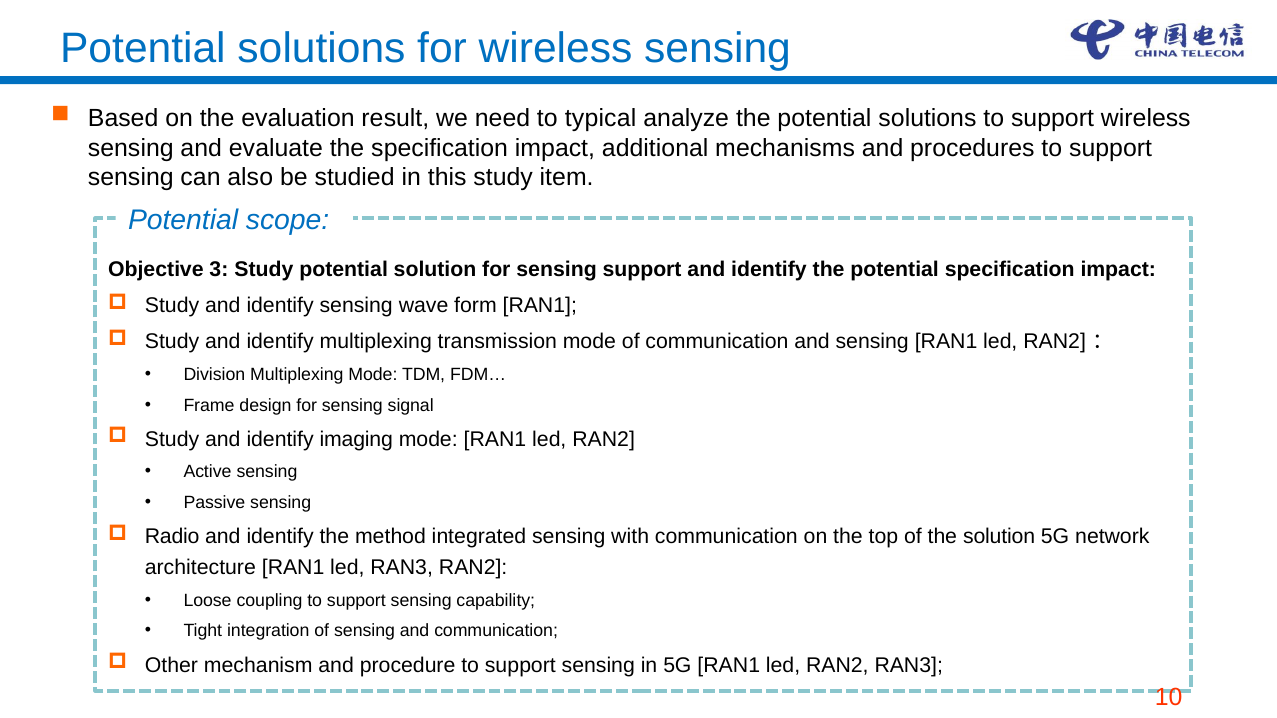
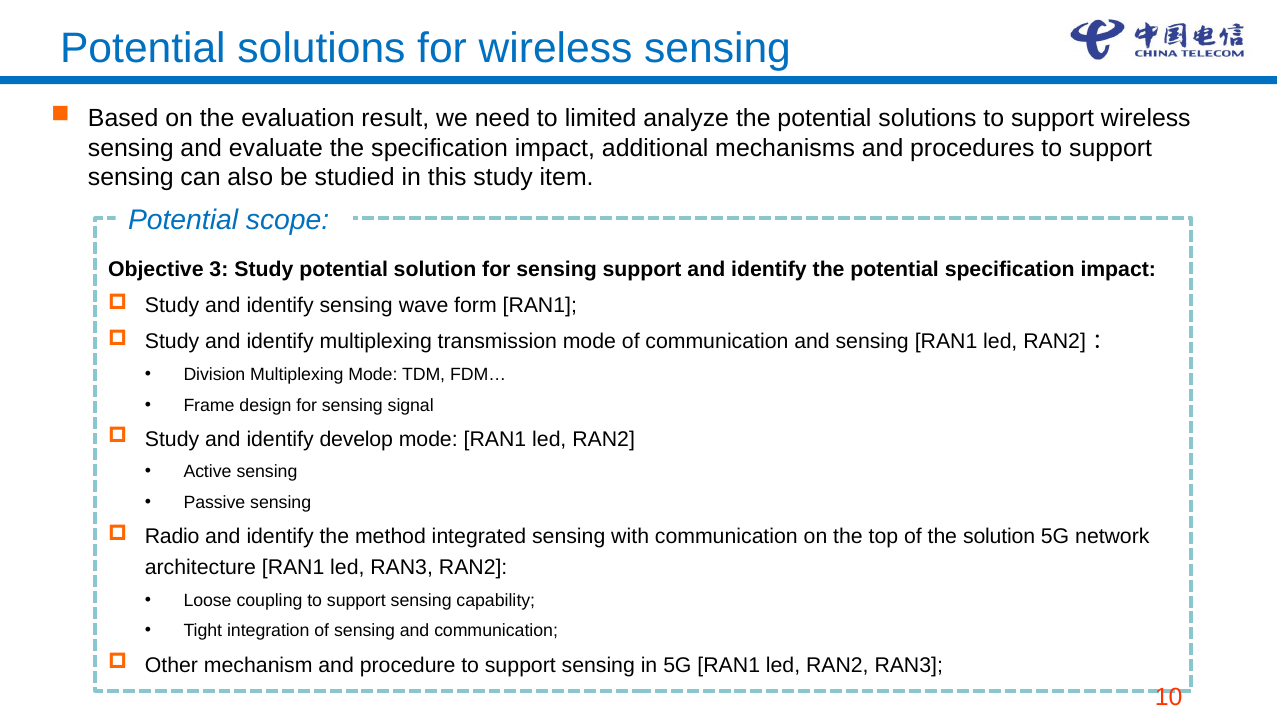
typical: typical -> limited
imaging: imaging -> develop
